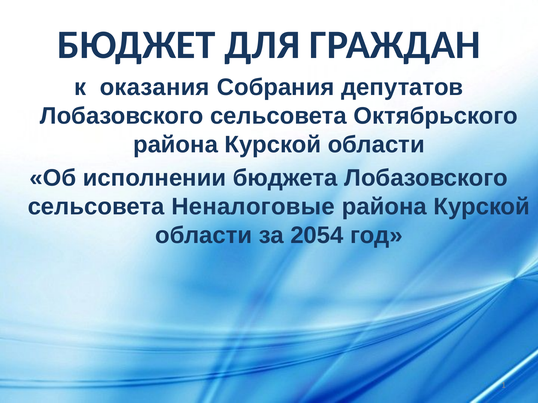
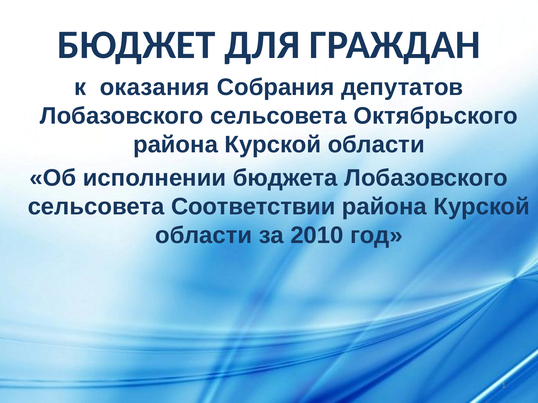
Неналоговые: Неналоговые -> Соответствии
2054: 2054 -> 2010
